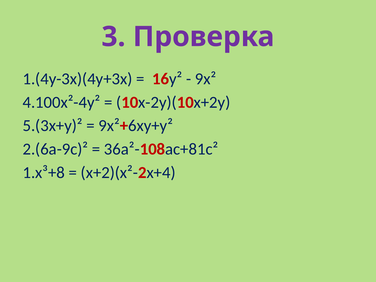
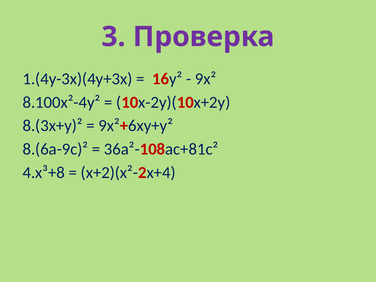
4.100х²-4у²: 4.100х²-4у² -> 8.100х²-4у²
5.(3х+у)²: 5.(3х+у)² -> 8.(3х+у)²
2.(6a-9c)²: 2.(6a-9c)² -> 8.(6a-9c)²
1.х³+8: 1.х³+8 -> 4.х³+8
